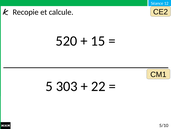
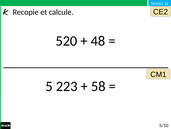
15: 15 -> 48
303: 303 -> 223
22: 22 -> 58
